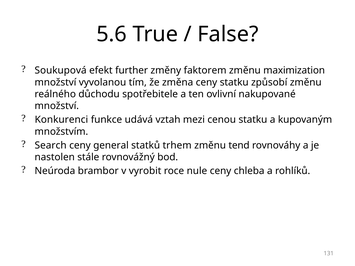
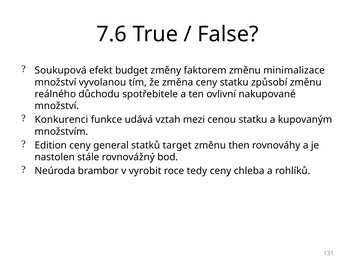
5.6: 5.6 -> 7.6
further: further -> budget
maximization: maximization -> minimalizace
Search: Search -> Edition
trhem: trhem -> target
tend: tend -> then
nule: nule -> tedy
